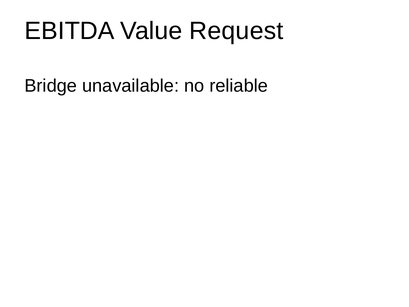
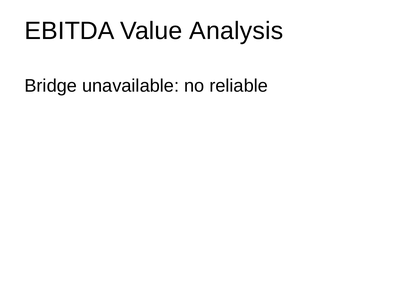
Request: Request -> Analysis
